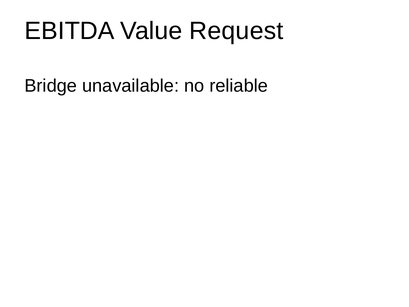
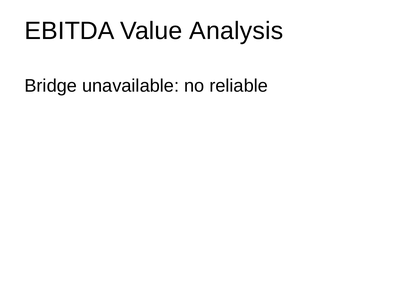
Request: Request -> Analysis
